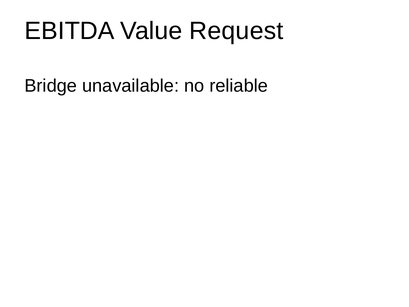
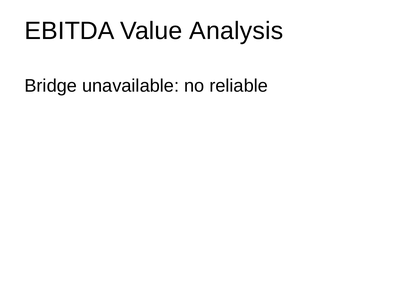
Request: Request -> Analysis
